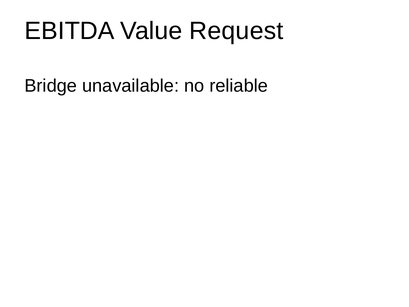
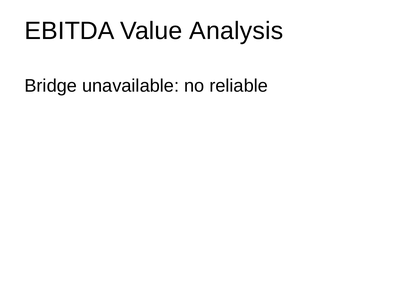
Request: Request -> Analysis
